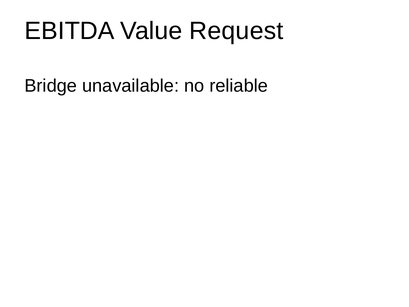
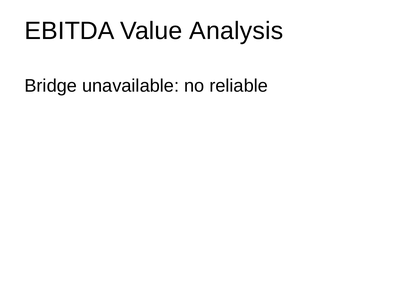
Request: Request -> Analysis
